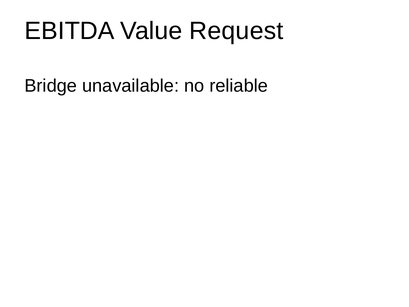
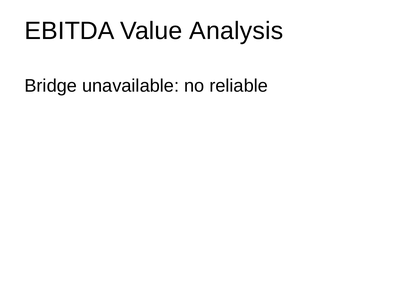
Request: Request -> Analysis
